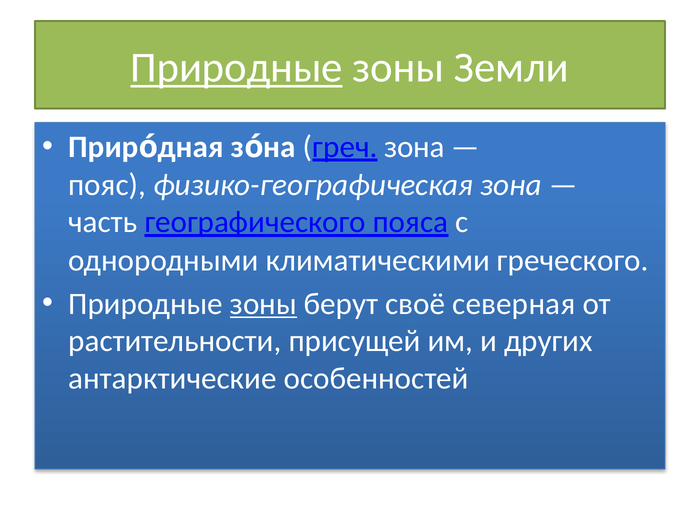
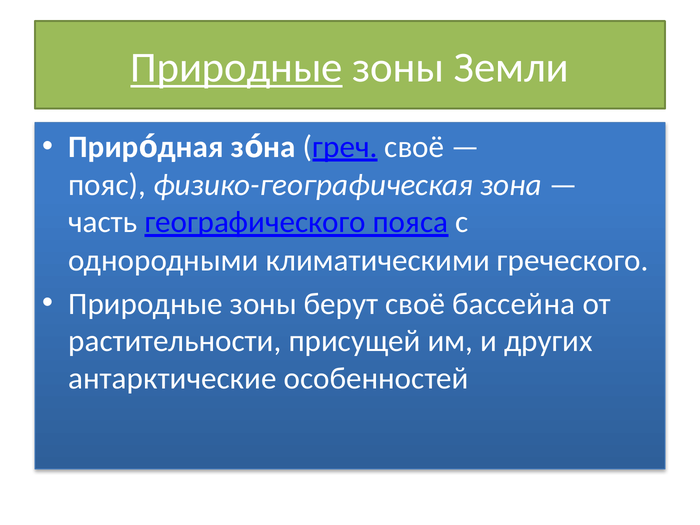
зона at (415, 147): зона -> своё
зоны at (263, 304) underline: present -> none
северная: северная -> бассейна
